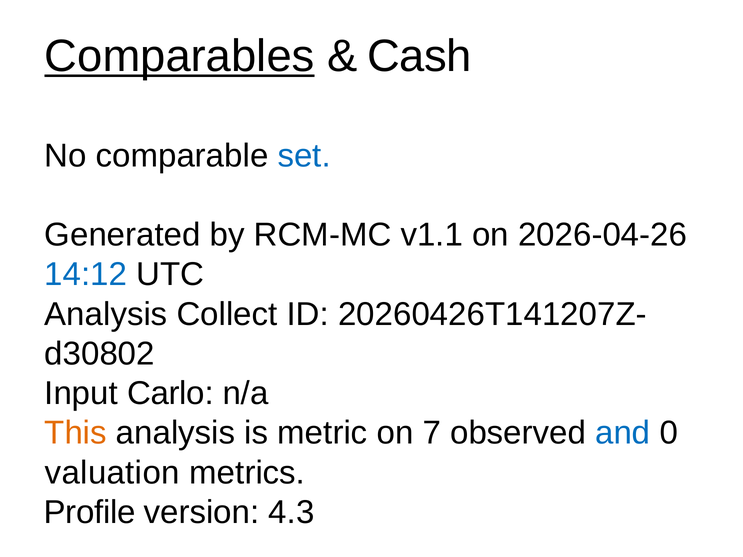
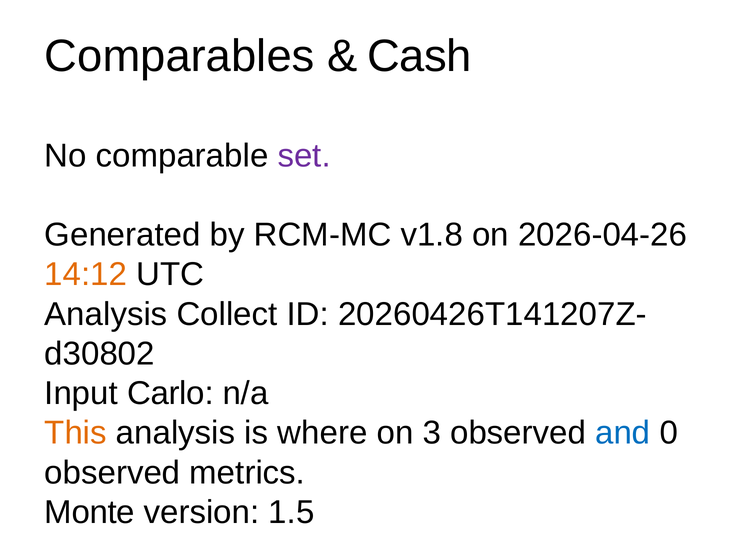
Comparables underline: present -> none
set colour: blue -> purple
v1.1: v1.1 -> v1.8
14:12 colour: blue -> orange
metric: metric -> where
7: 7 -> 3
valuation at (112, 473): valuation -> observed
Profile: Profile -> Monte
4.3: 4.3 -> 1.5
